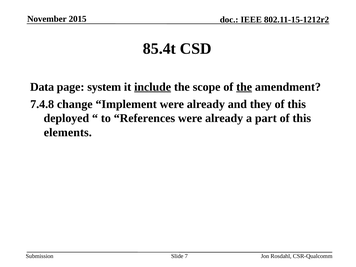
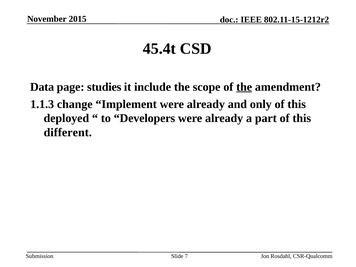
85.4t: 85.4t -> 45.4t
system: system -> studies
include underline: present -> none
7.4.8: 7.4.8 -> 1.1.3
they: they -> only
References: References -> Developers
elements: elements -> different
